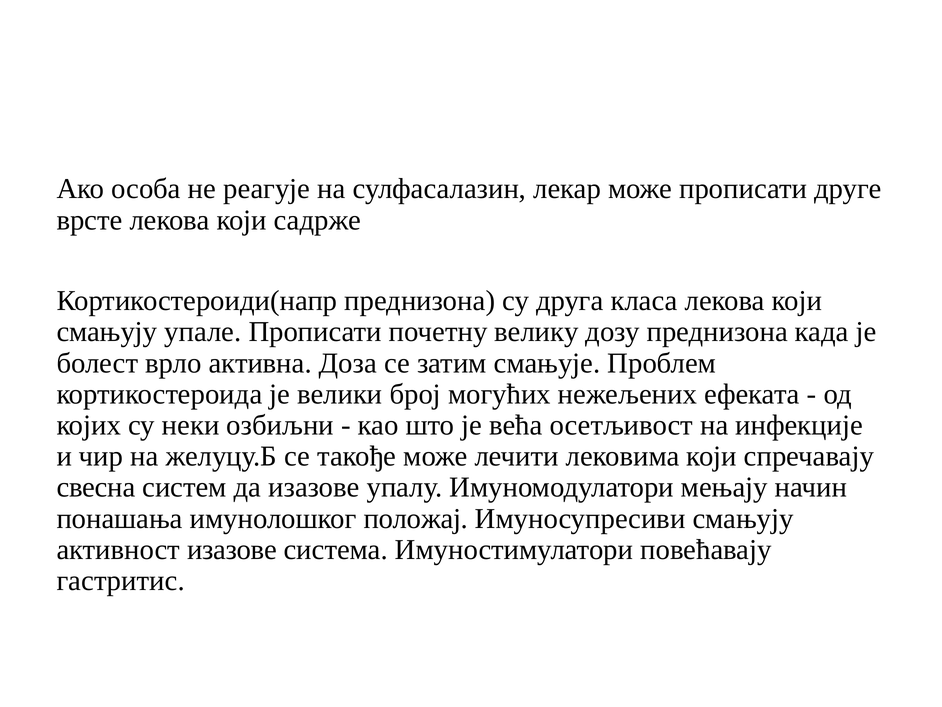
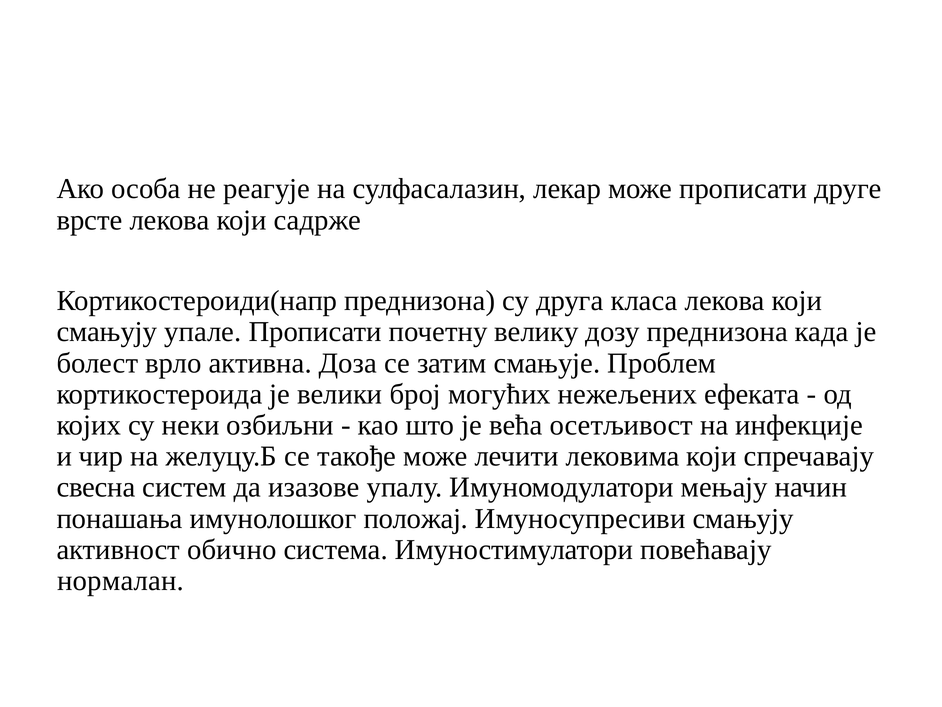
активност изазове: изазове -> обично
гастритис: гастритис -> нормалан
